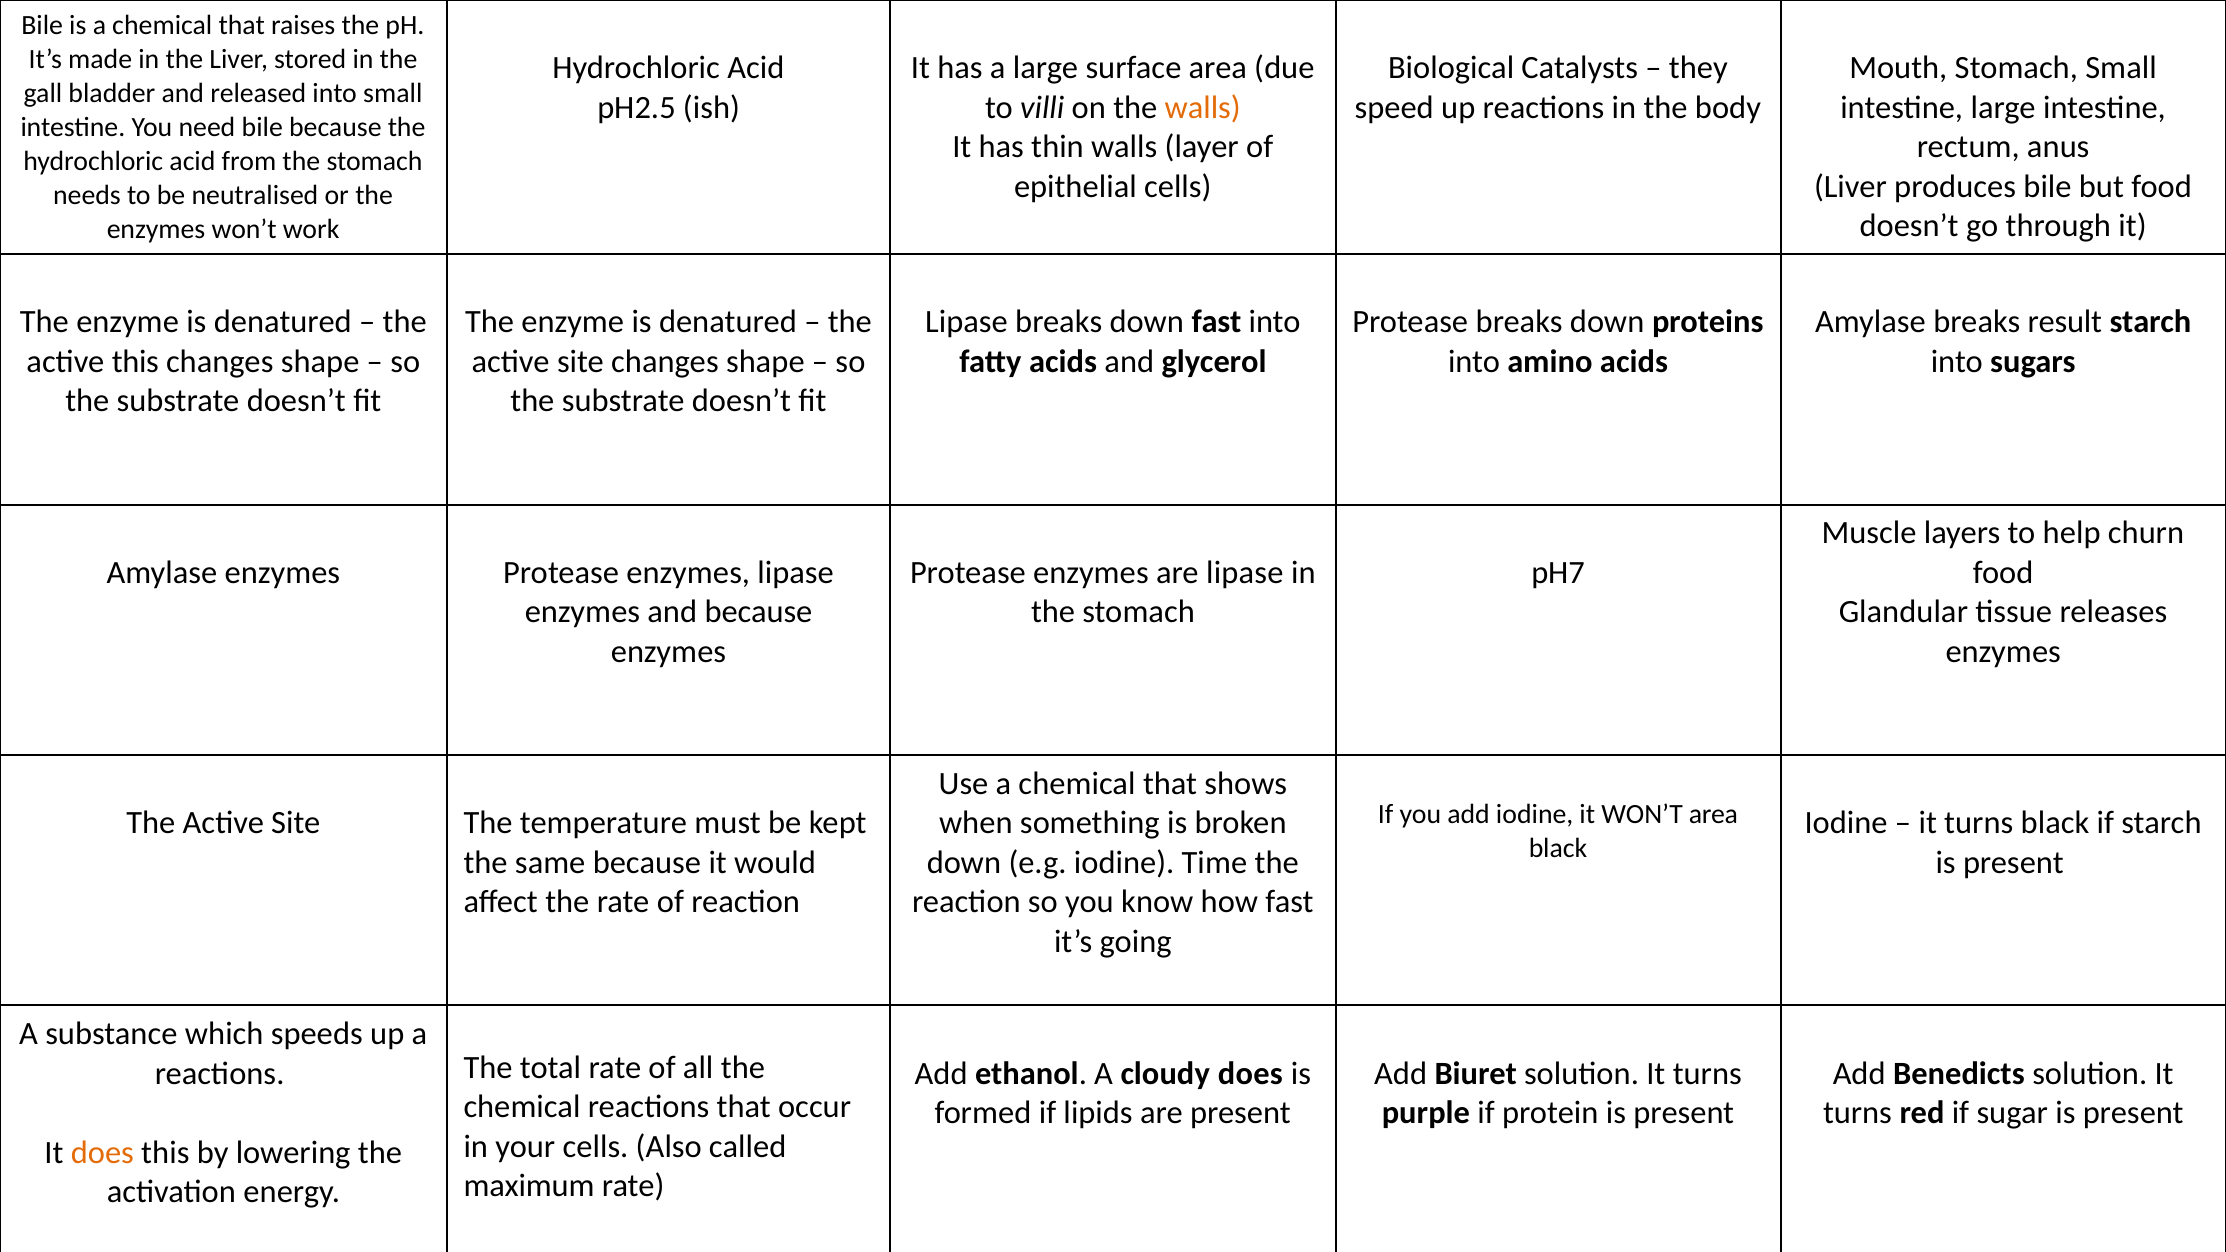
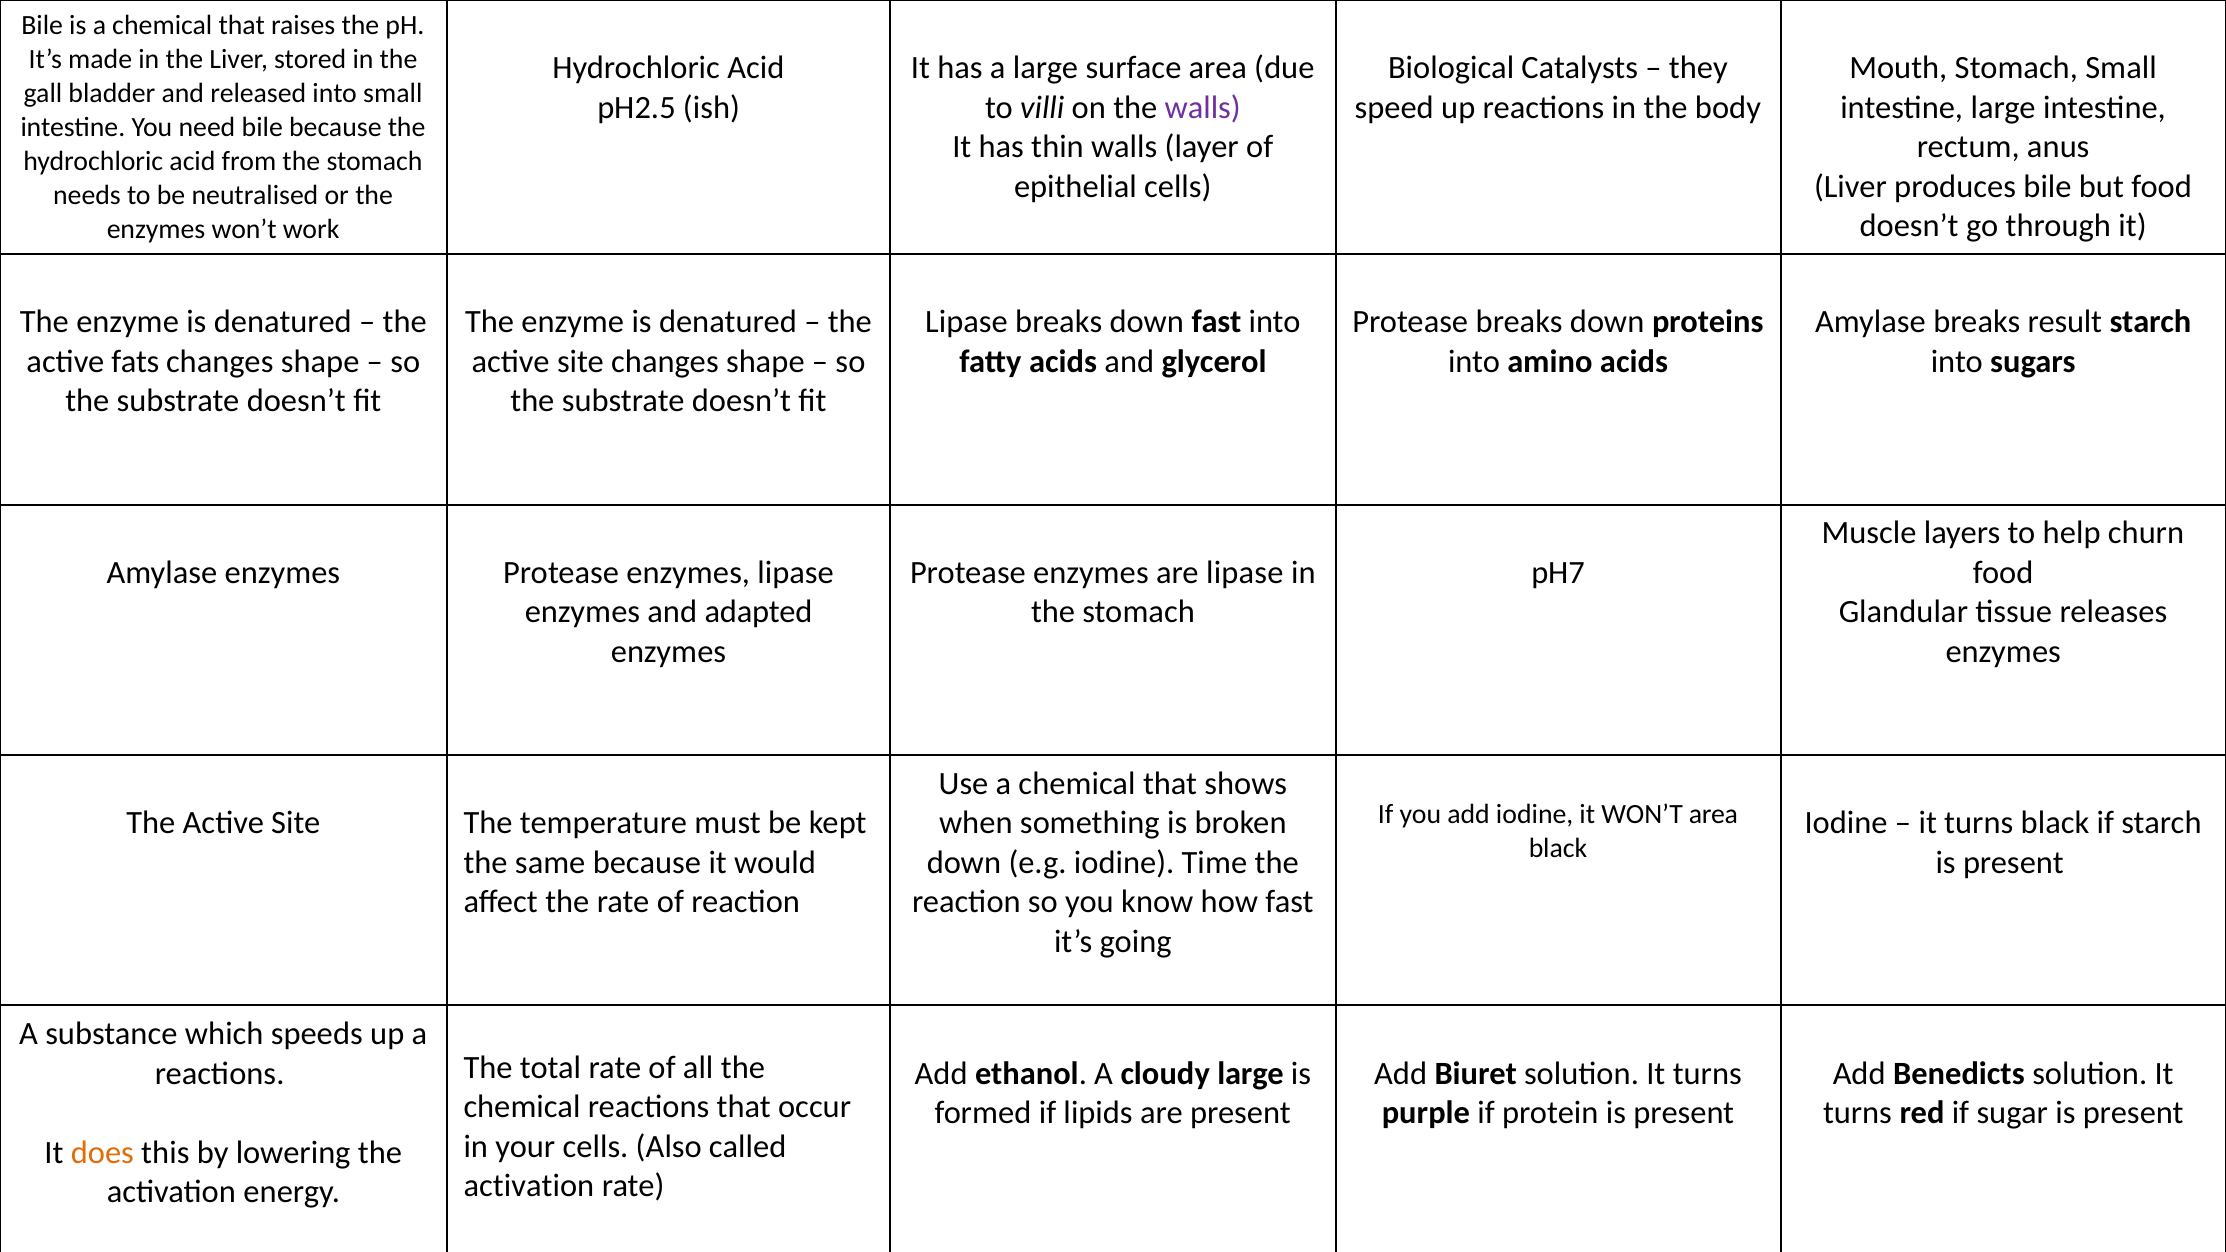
walls at (1203, 108) colour: orange -> purple
active this: this -> fats
and because: because -> adapted
cloudy does: does -> large
maximum at (529, 1186): maximum -> activation
